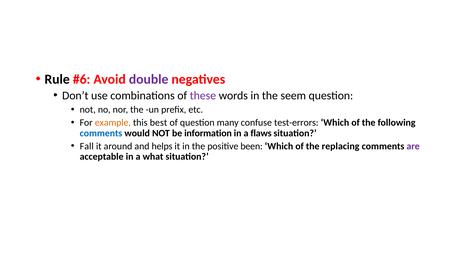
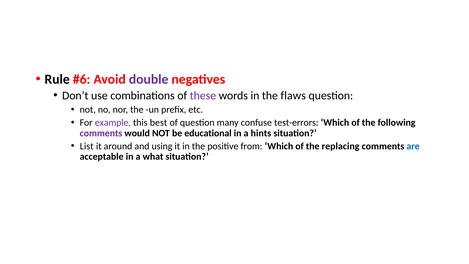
seem: seem -> flaws
example colour: orange -> purple
comments at (101, 133) colour: blue -> purple
information: information -> educational
flaws: flaws -> hints
Fall: Fall -> List
helps: helps -> using
been: been -> from
are colour: purple -> blue
